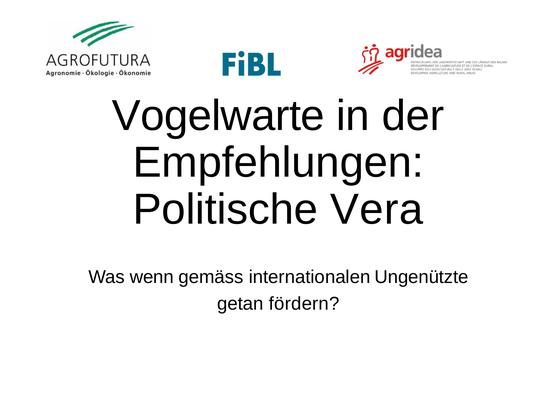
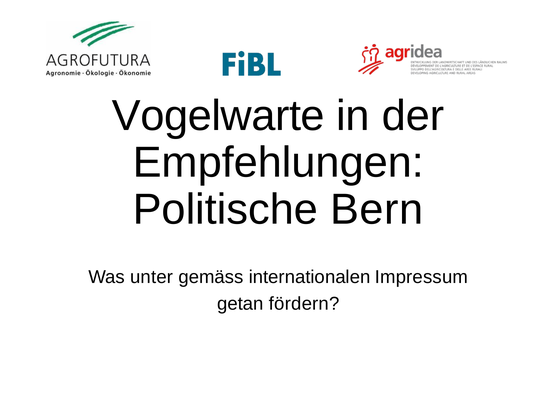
Vera: Vera -> Bern
wenn: wenn -> unter
Ungenützte: Ungenützte -> Impressum
